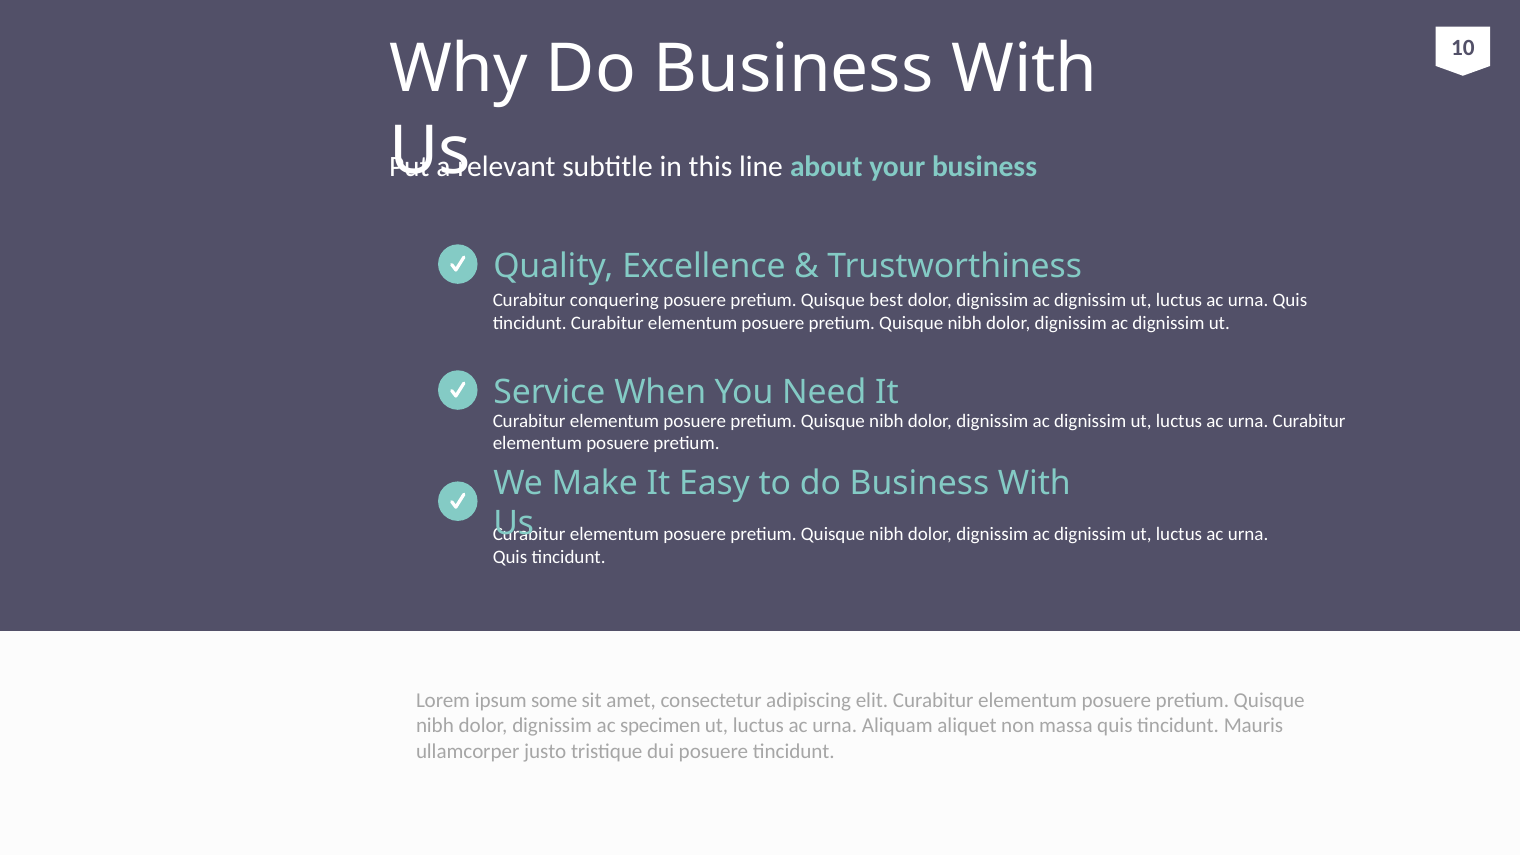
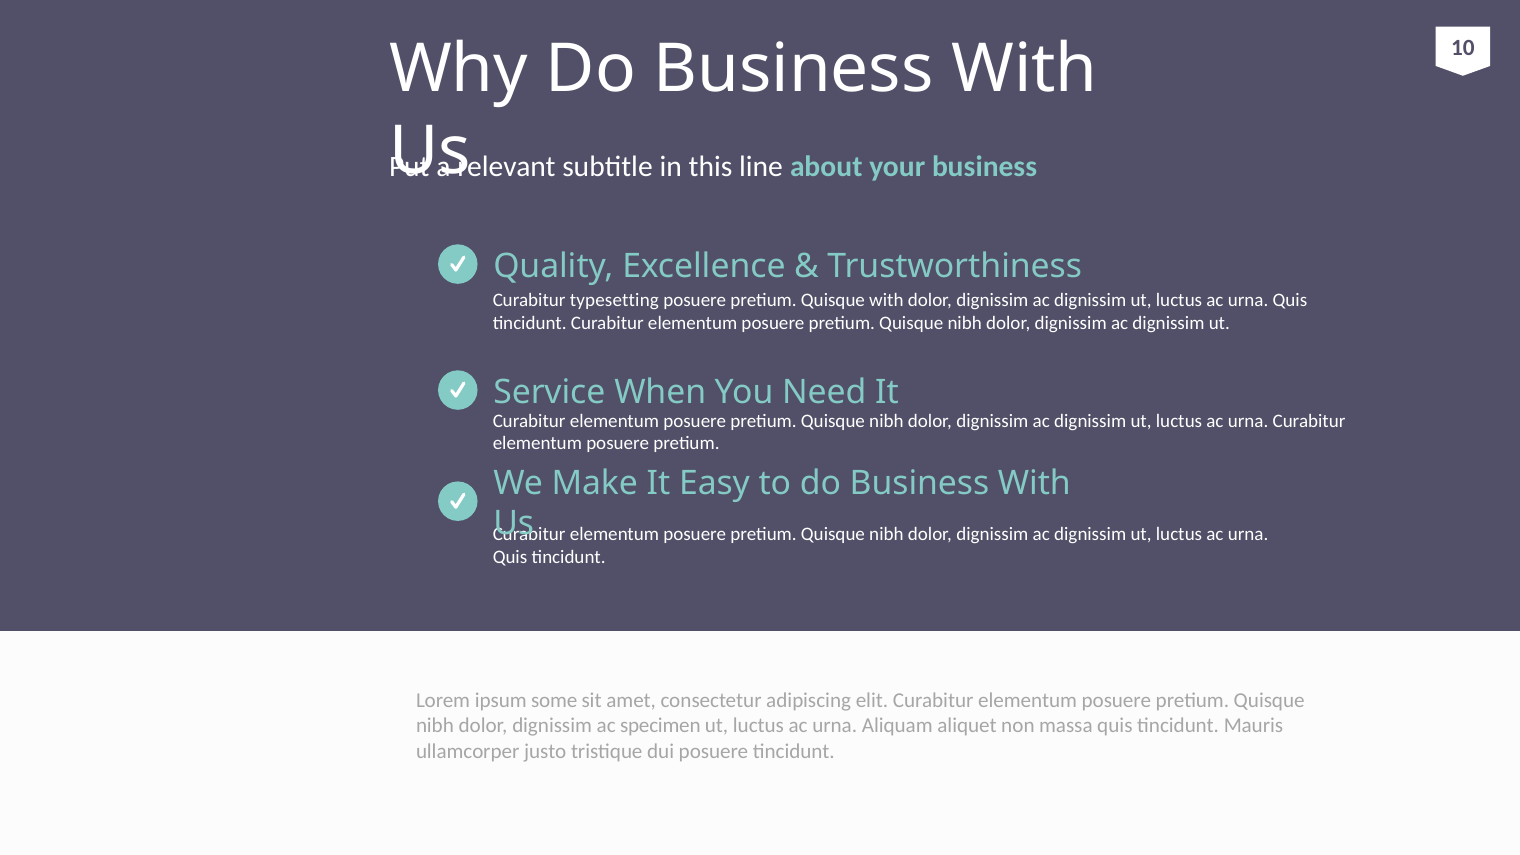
conquering: conquering -> typesetting
Quisque best: best -> with
